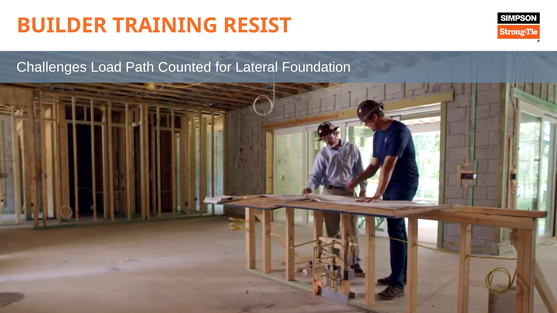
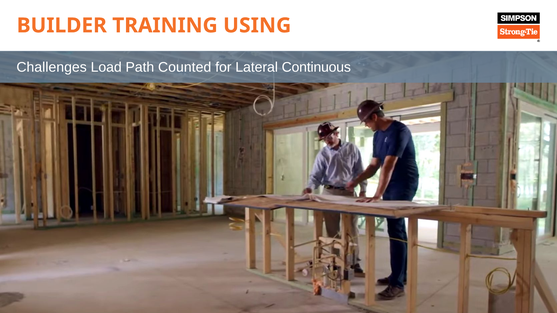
RESIST: RESIST -> USING
Foundation: Foundation -> Continuous
